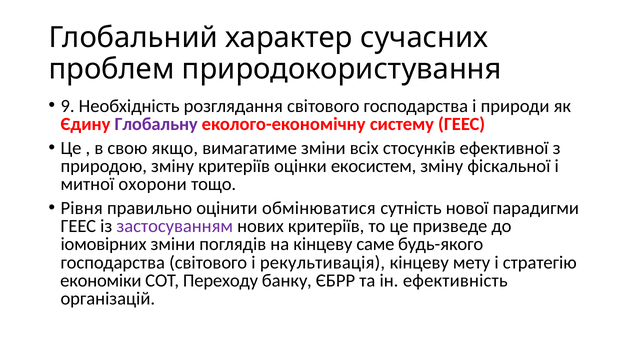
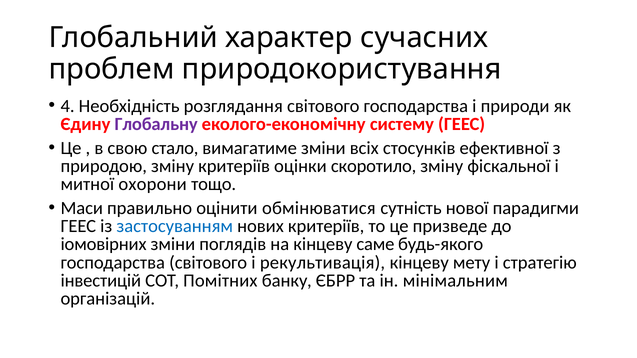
9: 9 -> 4
якщо: якщо -> стало
екосистем: екосистем -> скоротило
Рівня: Рівня -> Маси
застосуванням colour: purple -> blue
економіки: економіки -> інвестицій
Переходу: Переходу -> Помітних
ефективність: ефективність -> мінімальним
